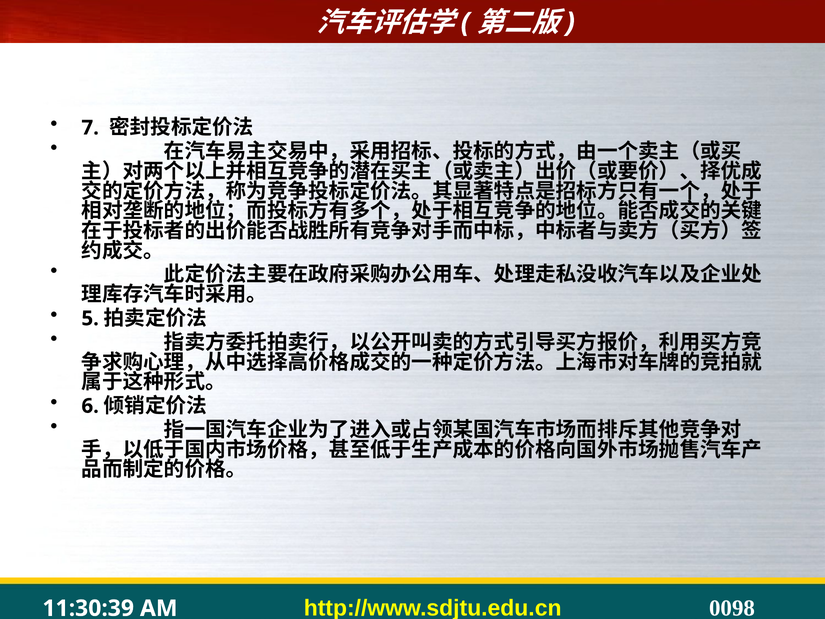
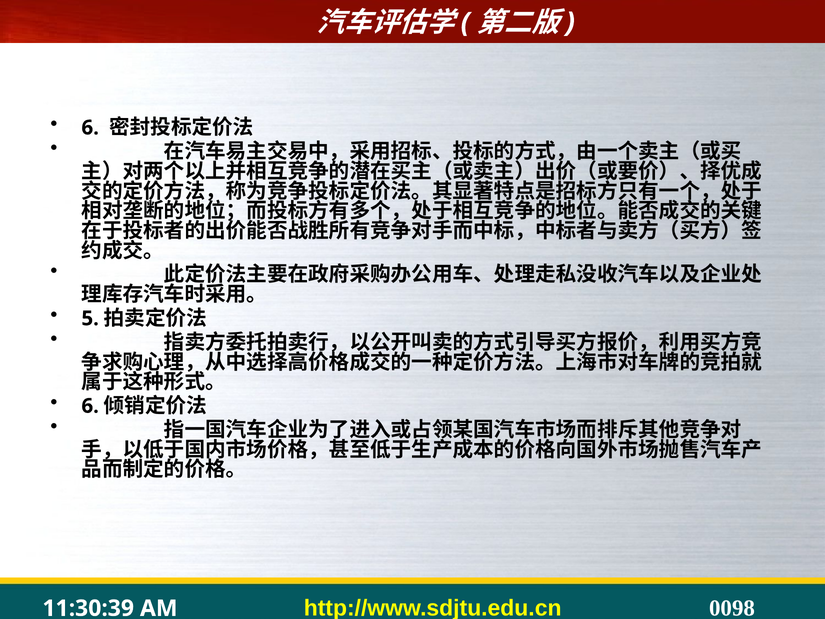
7 at (90, 128): 7 -> 6
